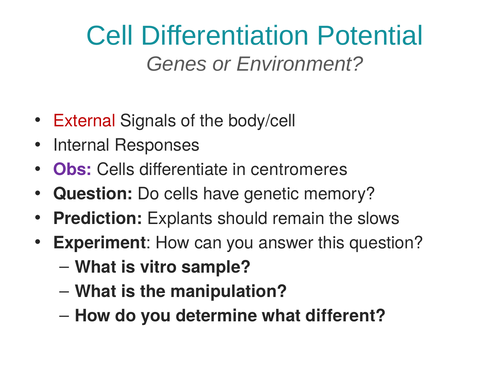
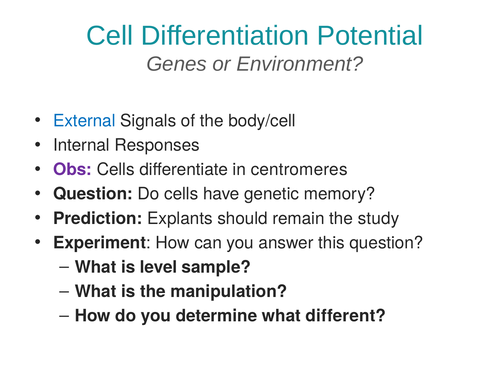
External colour: red -> blue
slows: slows -> study
vitro: vitro -> level
